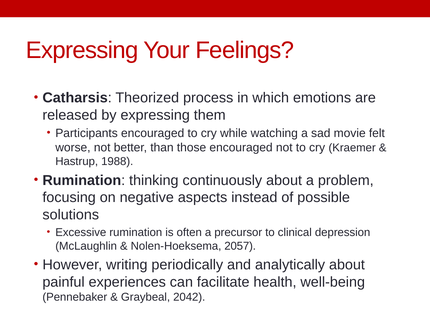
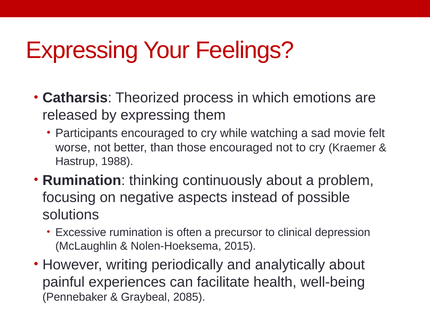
2057: 2057 -> 2015
2042: 2042 -> 2085
